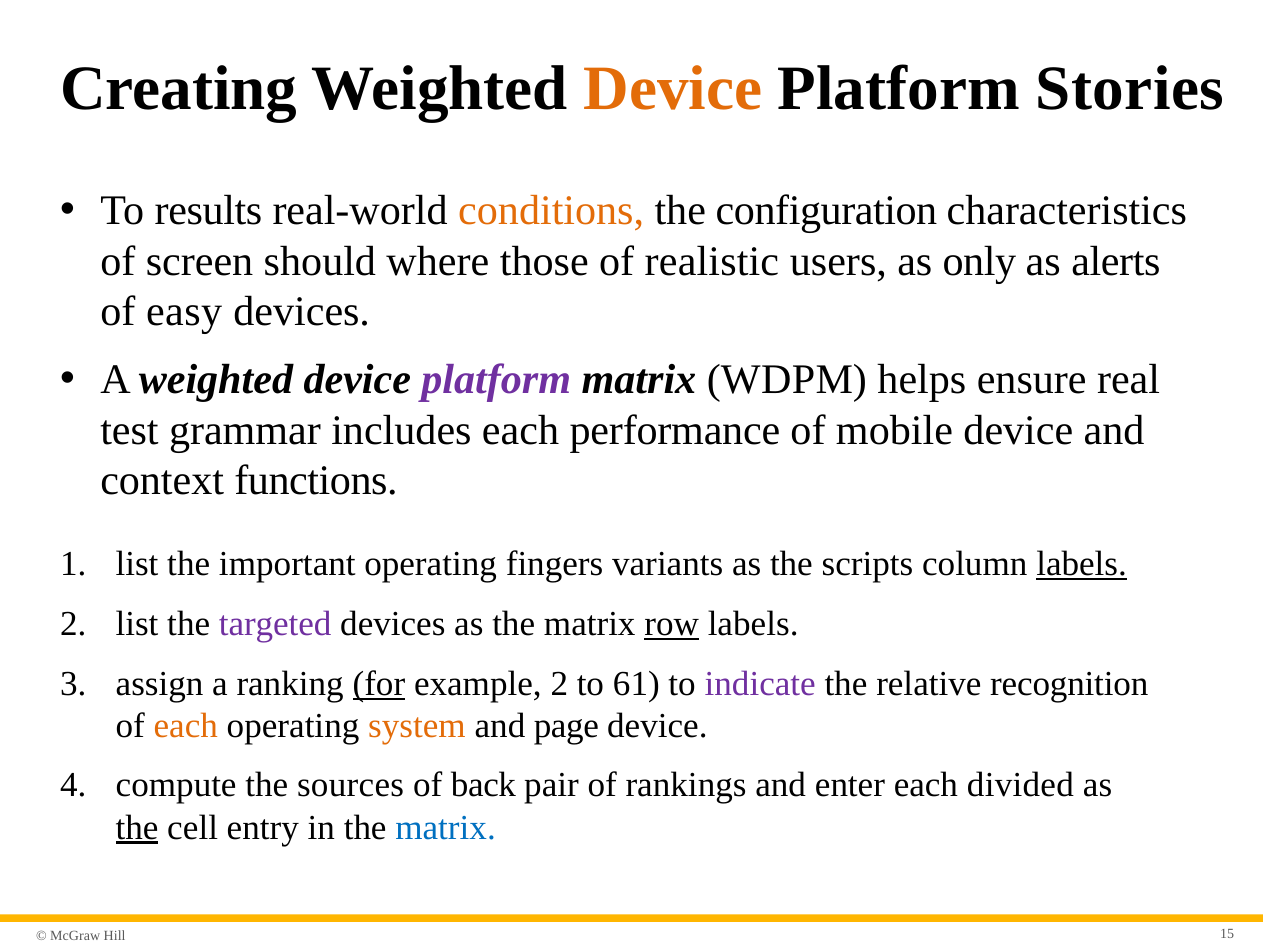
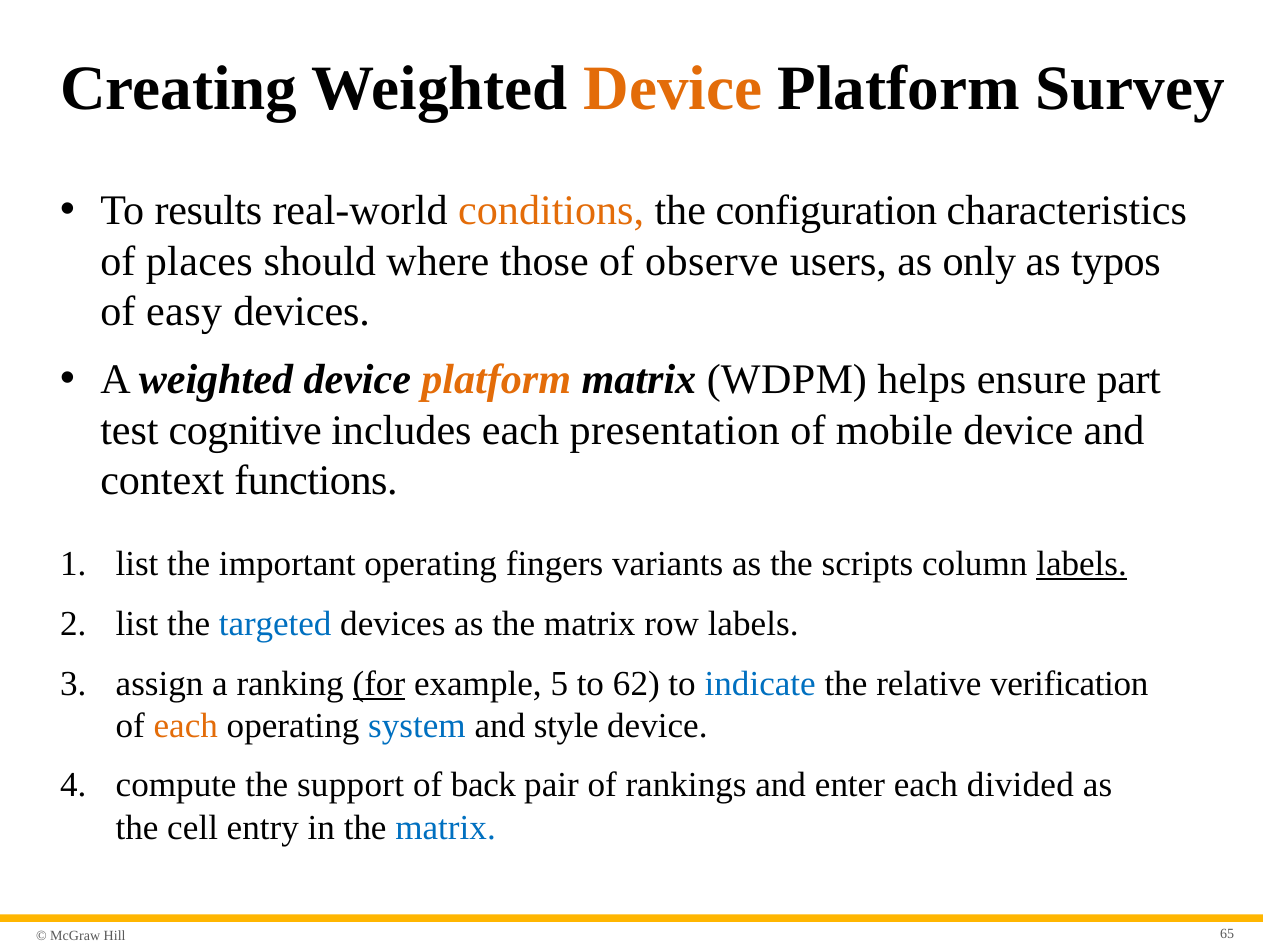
Stories: Stories -> Survey
screen: screen -> places
realistic: realistic -> observe
alerts: alerts -> typos
platform at (496, 380) colour: purple -> orange
real: real -> part
grammar: grammar -> cognitive
performance: performance -> presentation
targeted colour: purple -> blue
row underline: present -> none
example 2: 2 -> 5
61: 61 -> 62
indicate colour: purple -> blue
recognition: recognition -> verification
system colour: orange -> blue
page: page -> style
sources: sources -> support
the at (137, 828) underline: present -> none
15: 15 -> 65
